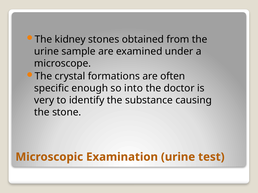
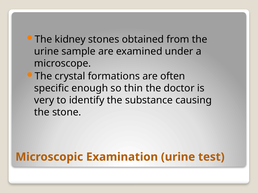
into: into -> thin
